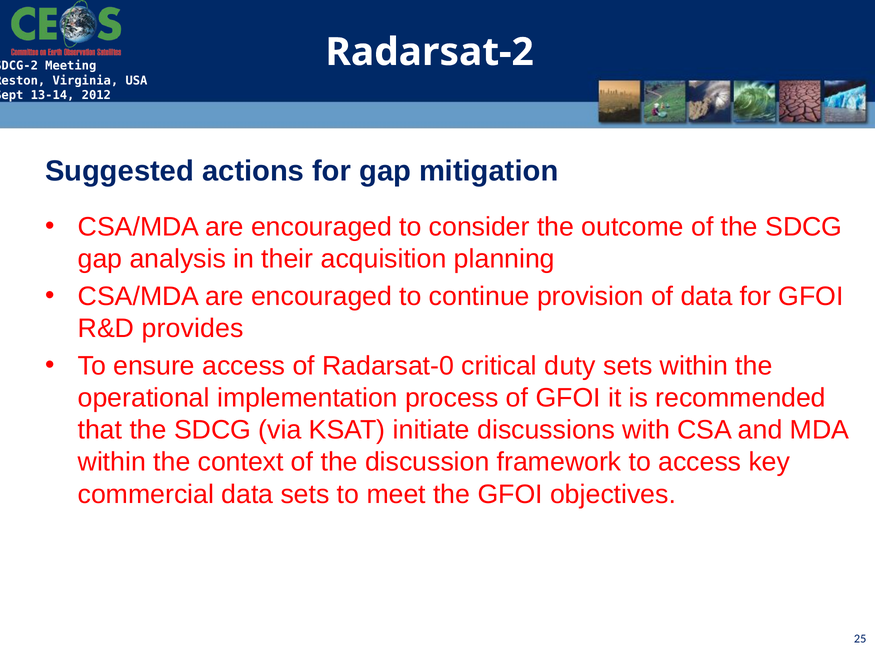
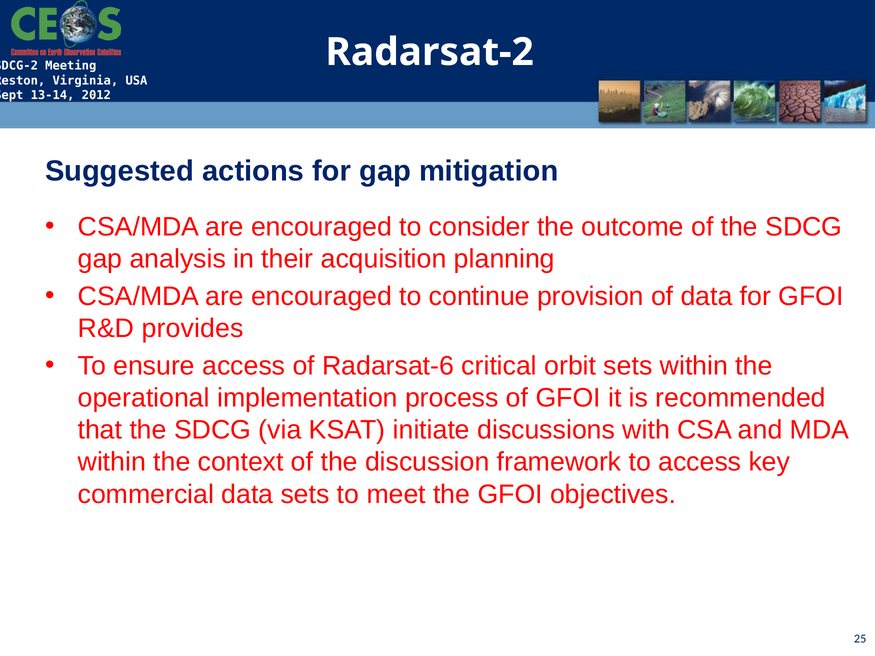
Radarsat-0: Radarsat-0 -> Radarsat-6
duty: duty -> orbit
